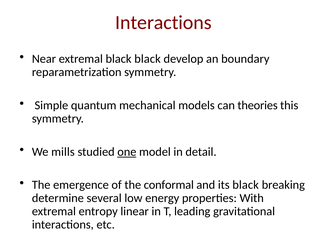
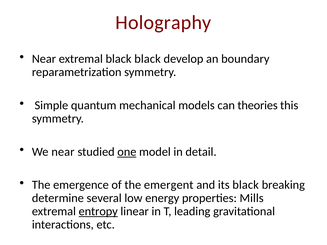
Interactions at (163, 22): Interactions -> Holography
We mills: mills -> near
conformal: conformal -> emergent
With: With -> Mills
entropy underline: none -> present
